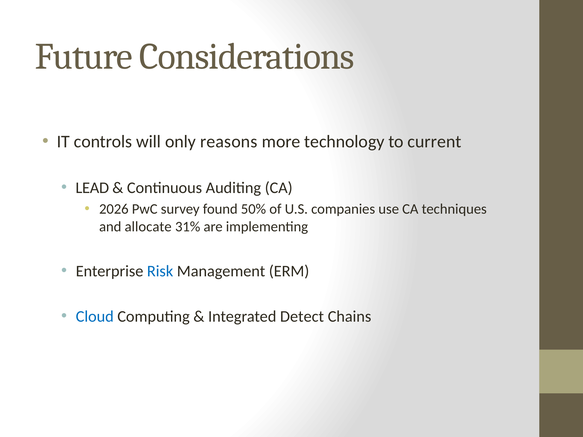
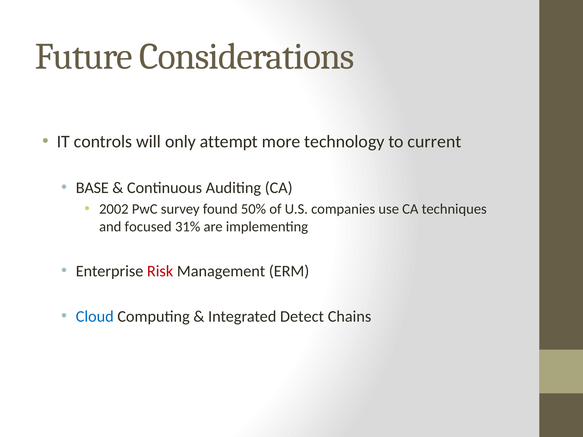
reasons: reasons -> attempt
LEAD: LEAD -> BASE
2026: 2026 -> 2002
allocate: allocate -> focused
Risk colour: blue -> red
